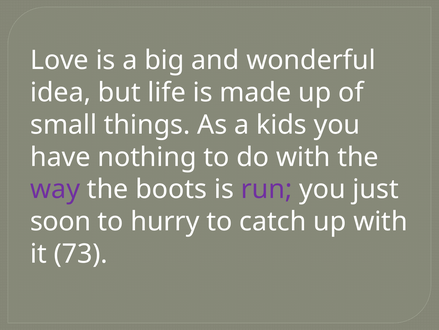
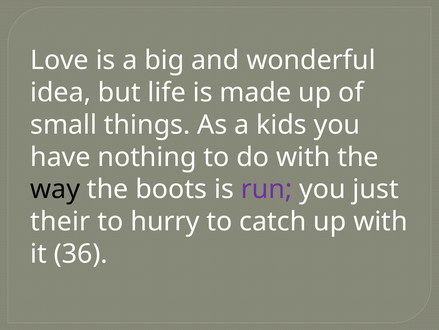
way colour: purple -> black
soon: soon -> their
73: 73 -> 36
